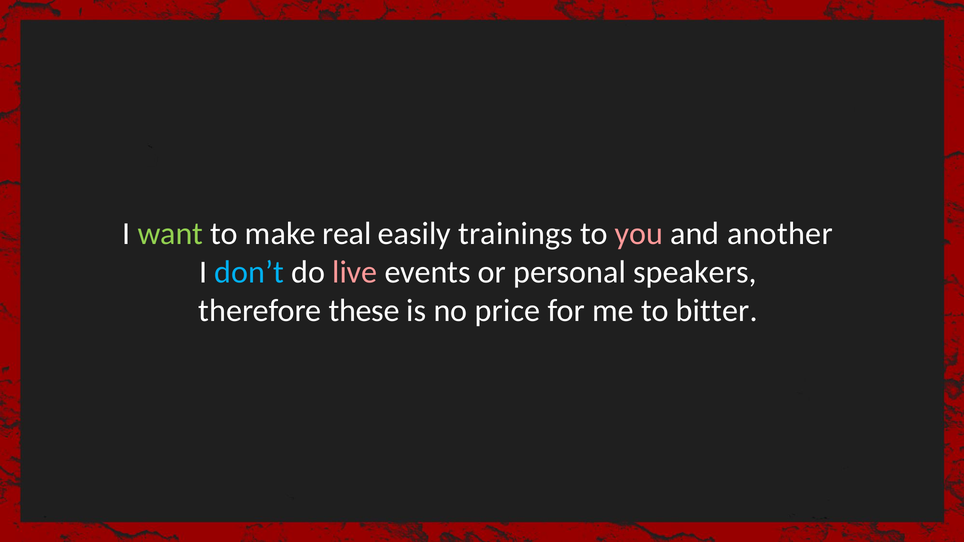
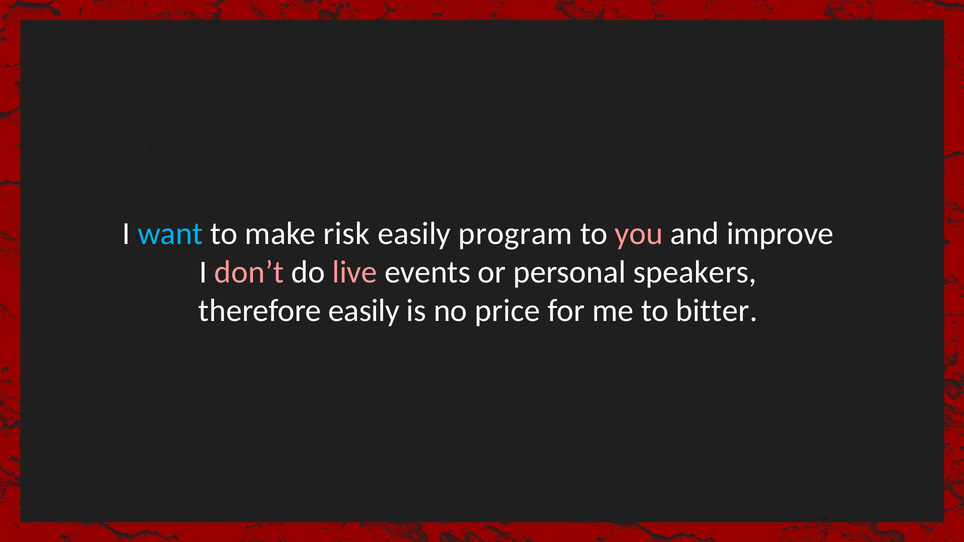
want colour: light green -> light blue
real: real -> risk
trainings: trainings -> program
another: another -> improve
don’t colour: light blue -> pink
therefore these: these -> easily
